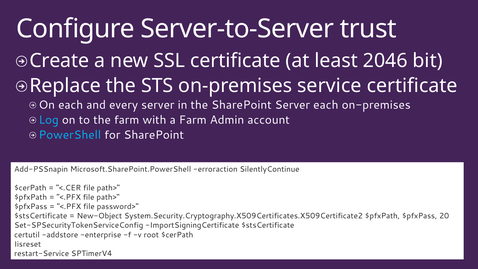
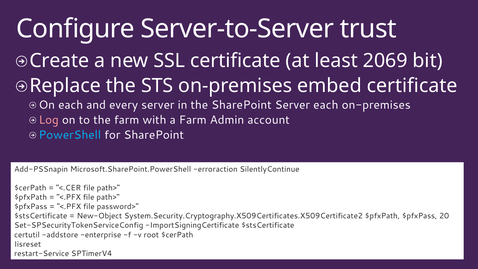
2046: 2046 -> 2069
service: service -> embed
Log colour: light blue -> pink
